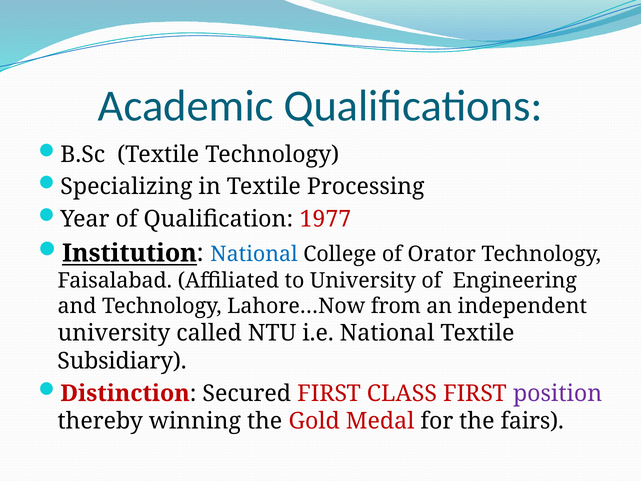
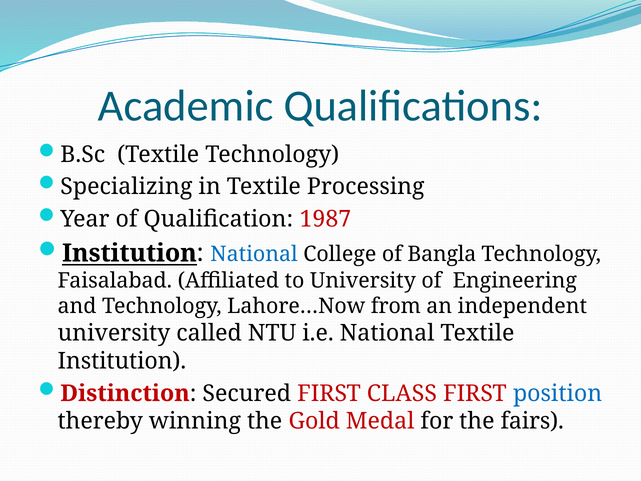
1977: 1977 -> 1987
Orator: Orator -> Bangla
Subsidiary at (122, 361): Subsidiary -> Institution
position colour: purple -> blue
